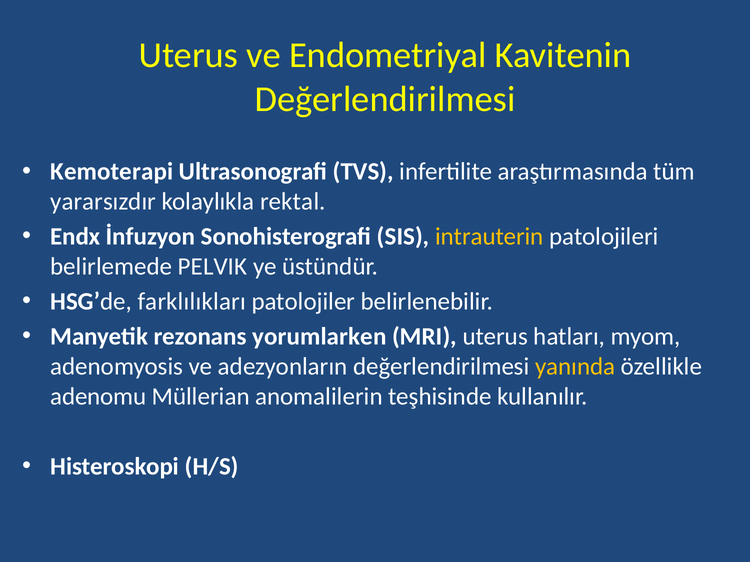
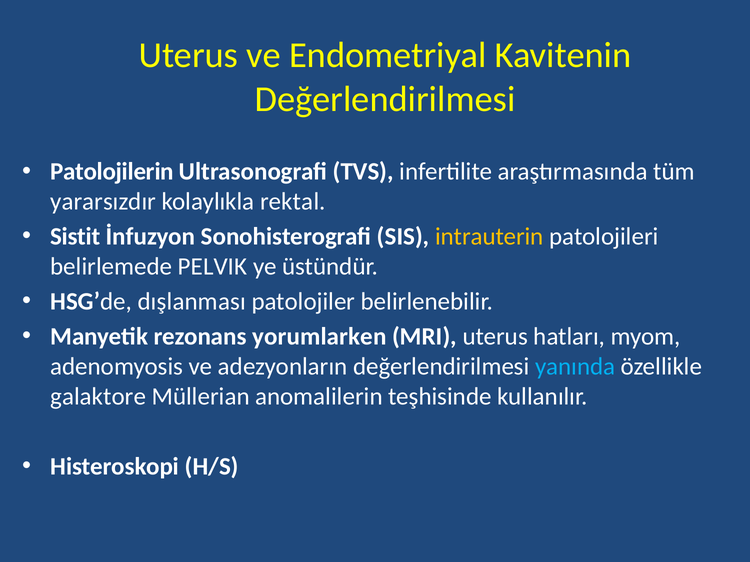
Kemoterapi: Kemoterapi -> Patolojilerin
Endx: Endx -> Sistit
farklılıkları: farklılıkları -> dışlanması
yanında colour: yellow -> light blue
adenomu: adenomu -> galaktore
